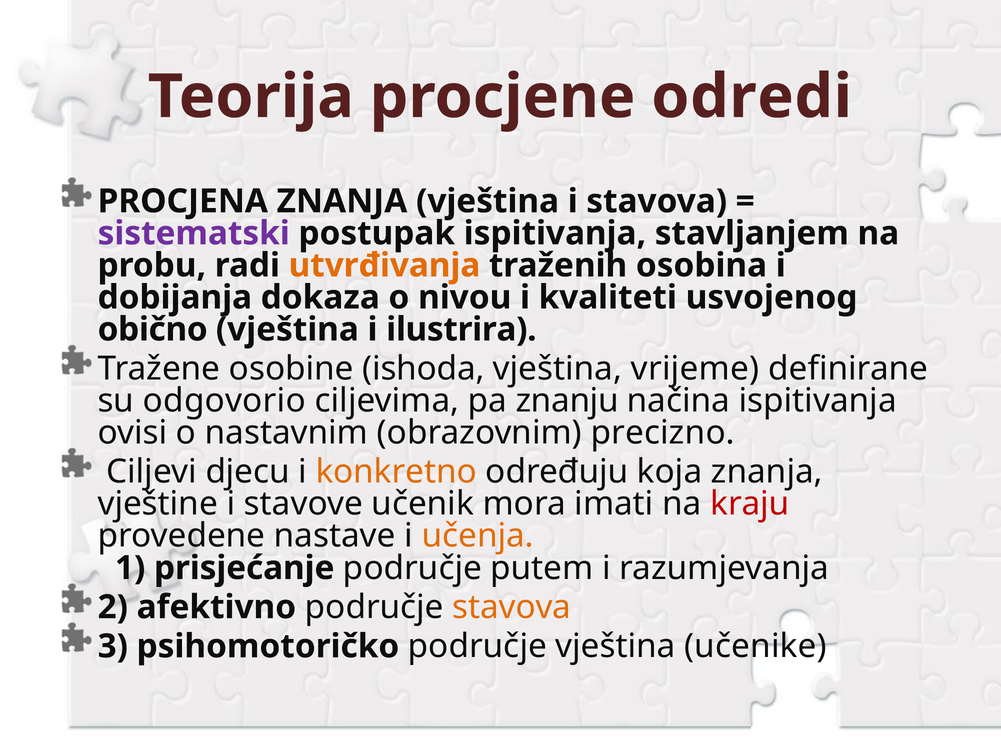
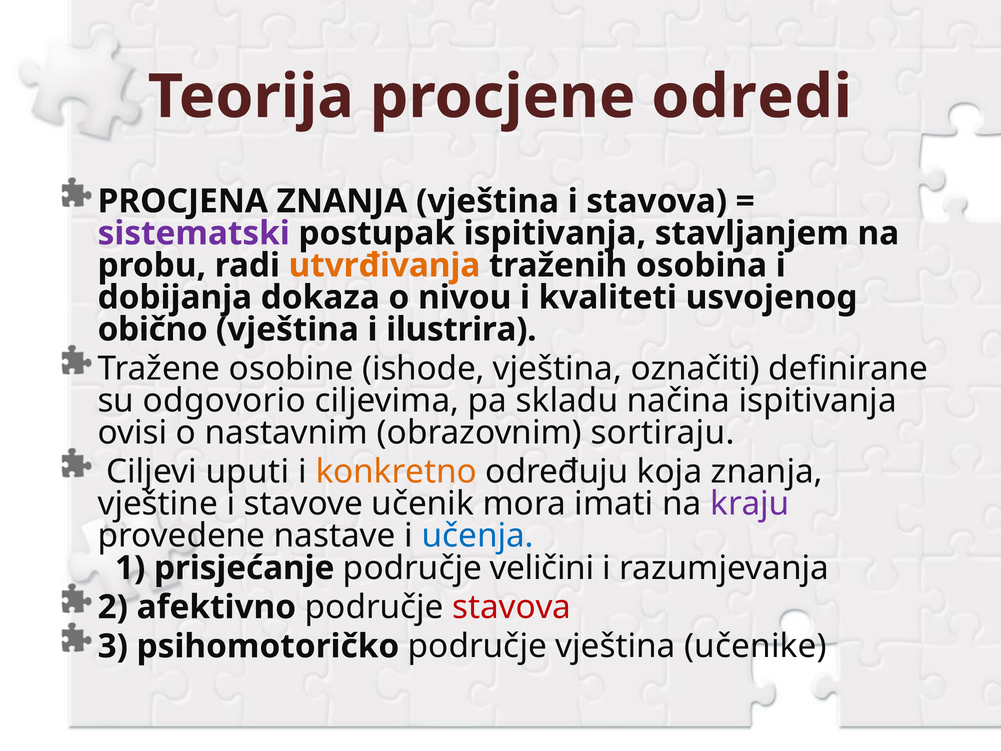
ishoda: ishoda -> ishode
vrijeme: vrijeme -> označiti
znanju: znanju -> skladu
precizno: precizno -> sortiraju
djecu: djecu -> uputi
kraju colour: red -> purple
učenja colour: orange -> blue
putem: putem -> veličini
stavova at (512, 607) colour: orange -> red
